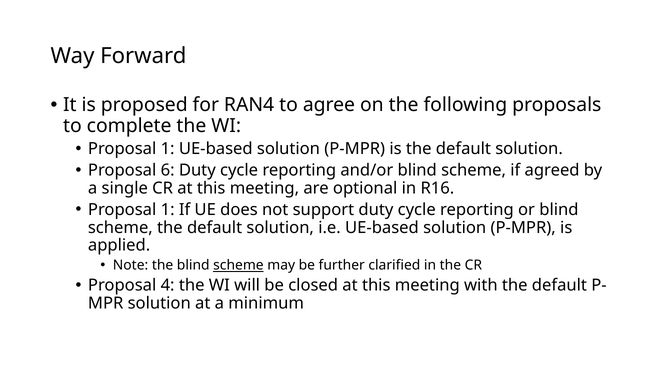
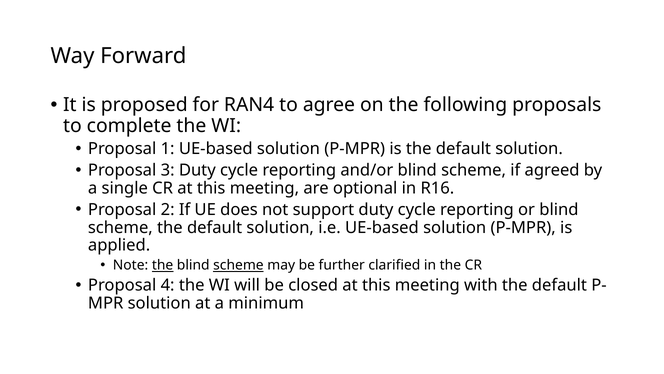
6: 6 -> 3
1 at (168, 209): 1 -> 2
the at (163, 265) underline: none -> present
